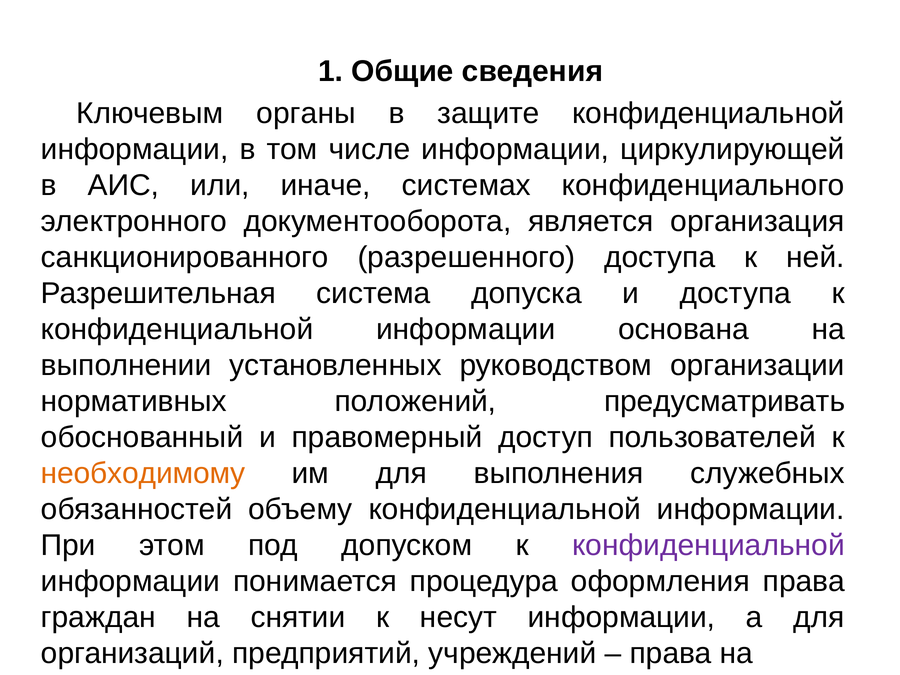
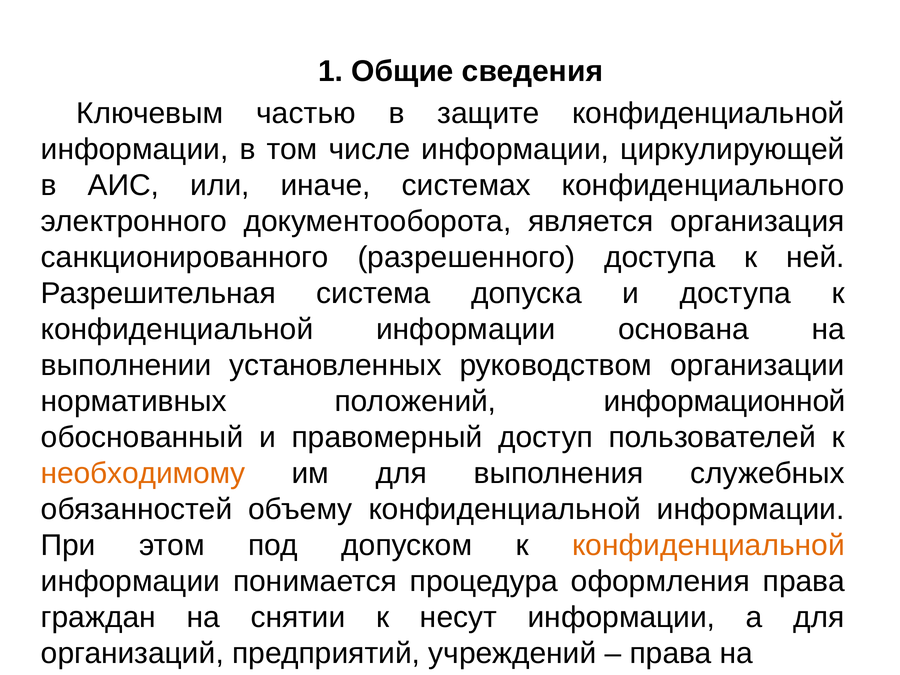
органы: органы -> частью
предусматривать: предусматривать -> информационной
конфиденциальной at (709, 546) colour: purple -> orange
